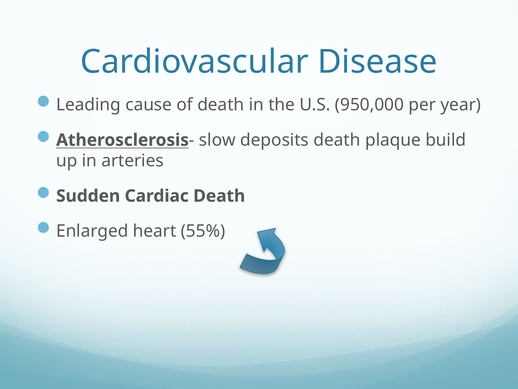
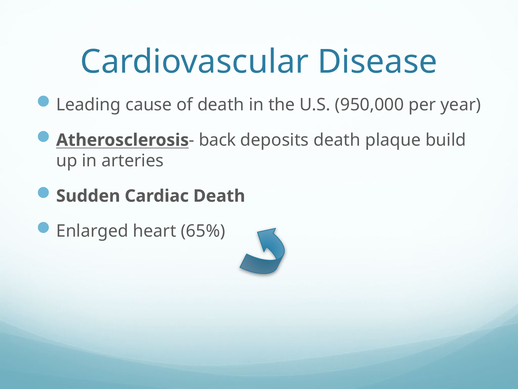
slow: slow -> back
55%: 55% -> 65%
